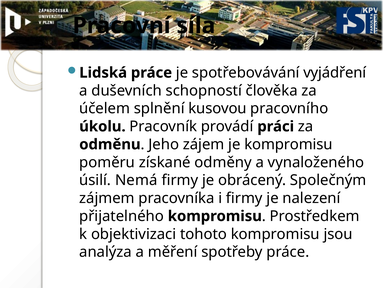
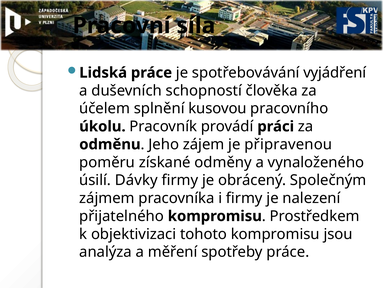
je kompromisu: kompromisu -> připravenou
Nemá: Nemá -> Dávky
